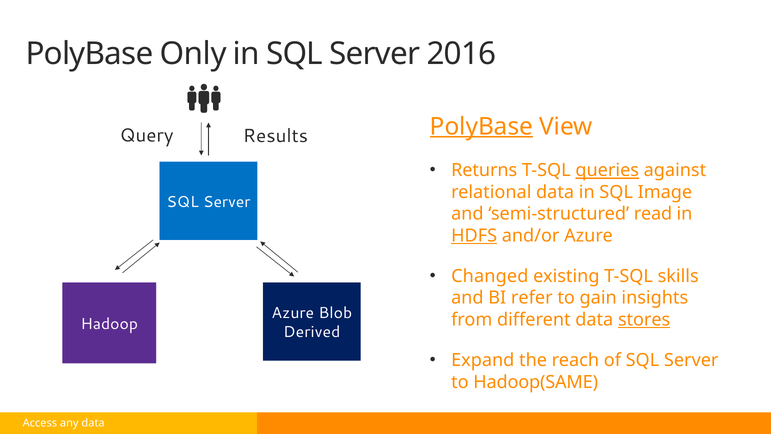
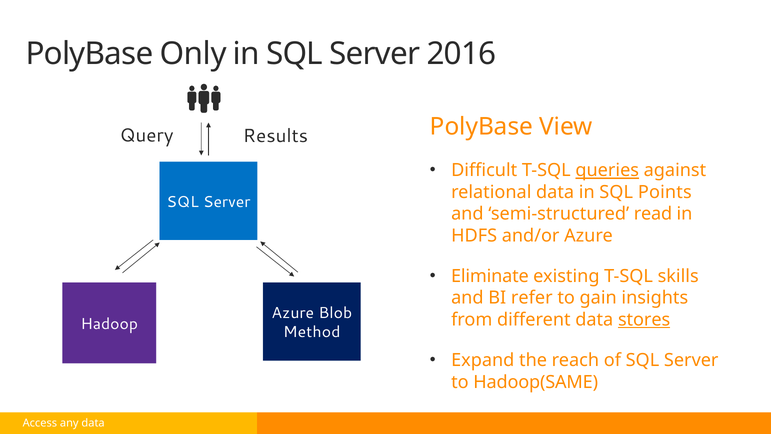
PolyBase at (481, 126) underline: present -> none
Returns: Returns -> Difficult
Image: Image -> Points
HDFS underline: present -> none
Changed: Changed -> Eliminate
Derived: Derived -> Method
